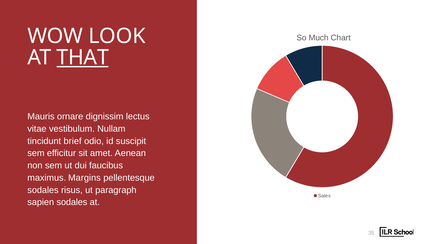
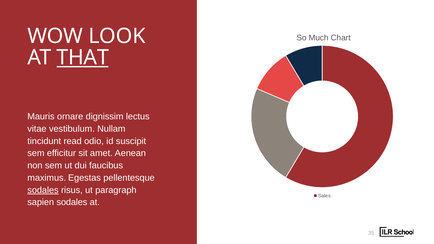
brief: brief -> read
Margins: Margins -> Egestas
sodales at (43, 190) underline: none -> present
